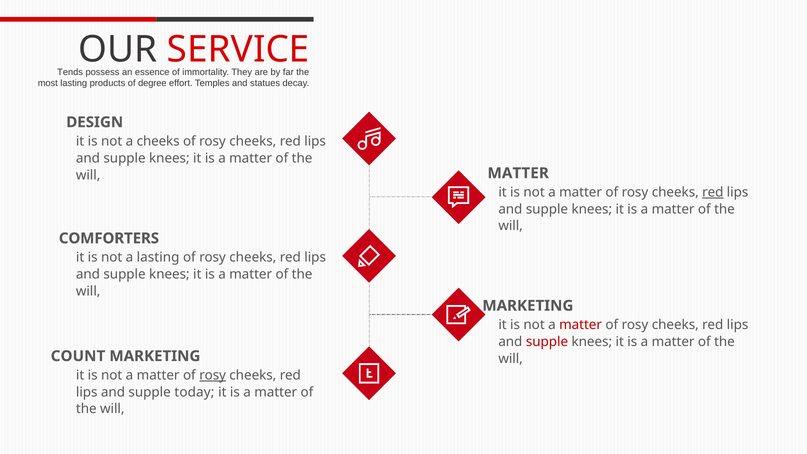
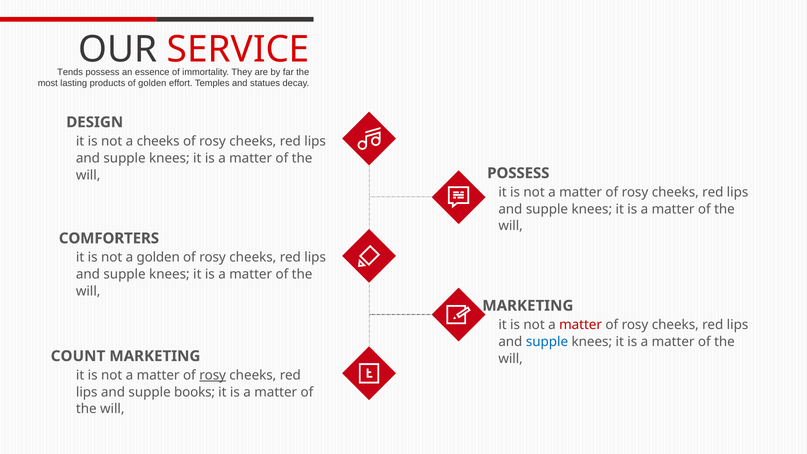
of degree: degree -> golden
MATTER at (518, 173): MATTER -> POSSESS
red at (713, 192) underline: present -> none
a lasting: lasting -> golden
supple at (547, 342) colour: red -> blue
today: today -> books
